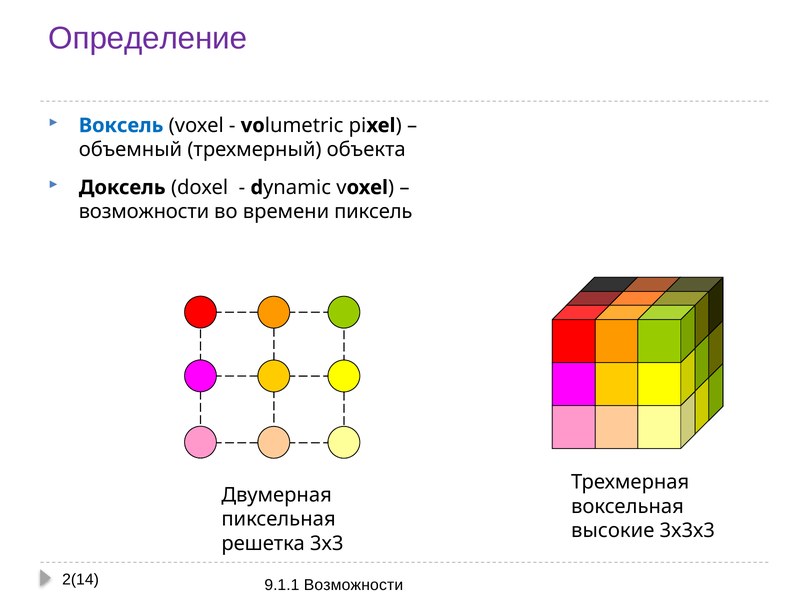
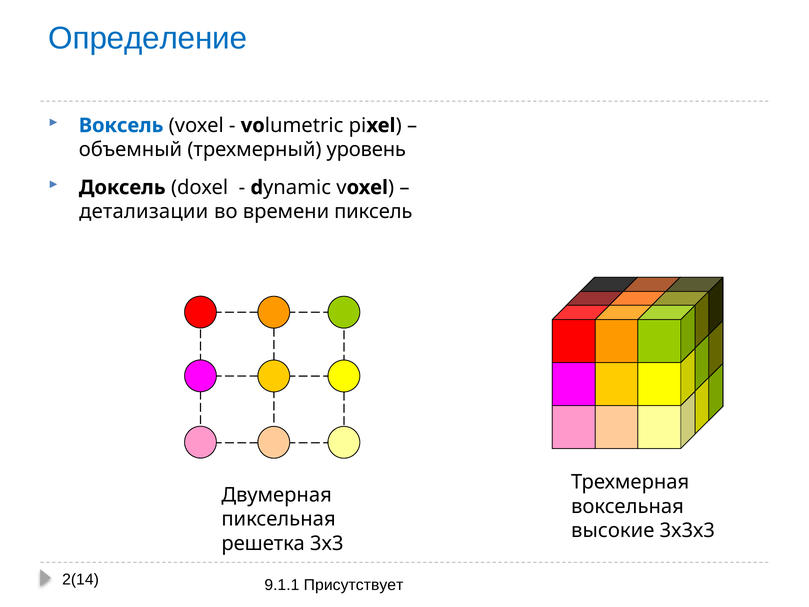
Определение colour: purple -> blue
объекта: объекта -> уровень
возможности at (144, 212): возможности -> детализации
9.1.1 Возможности: Возможности -> Присутствует
